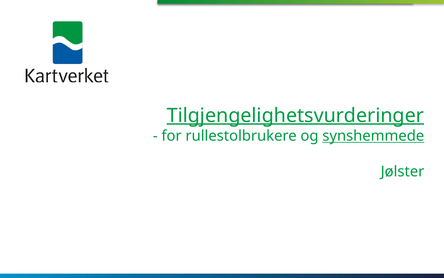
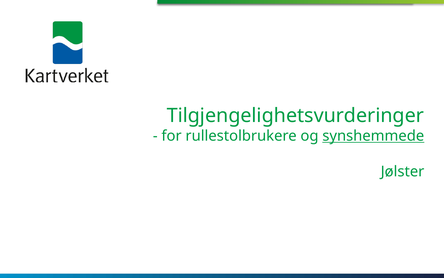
Tilgjengelighetsvurderinger underline: present -> none
